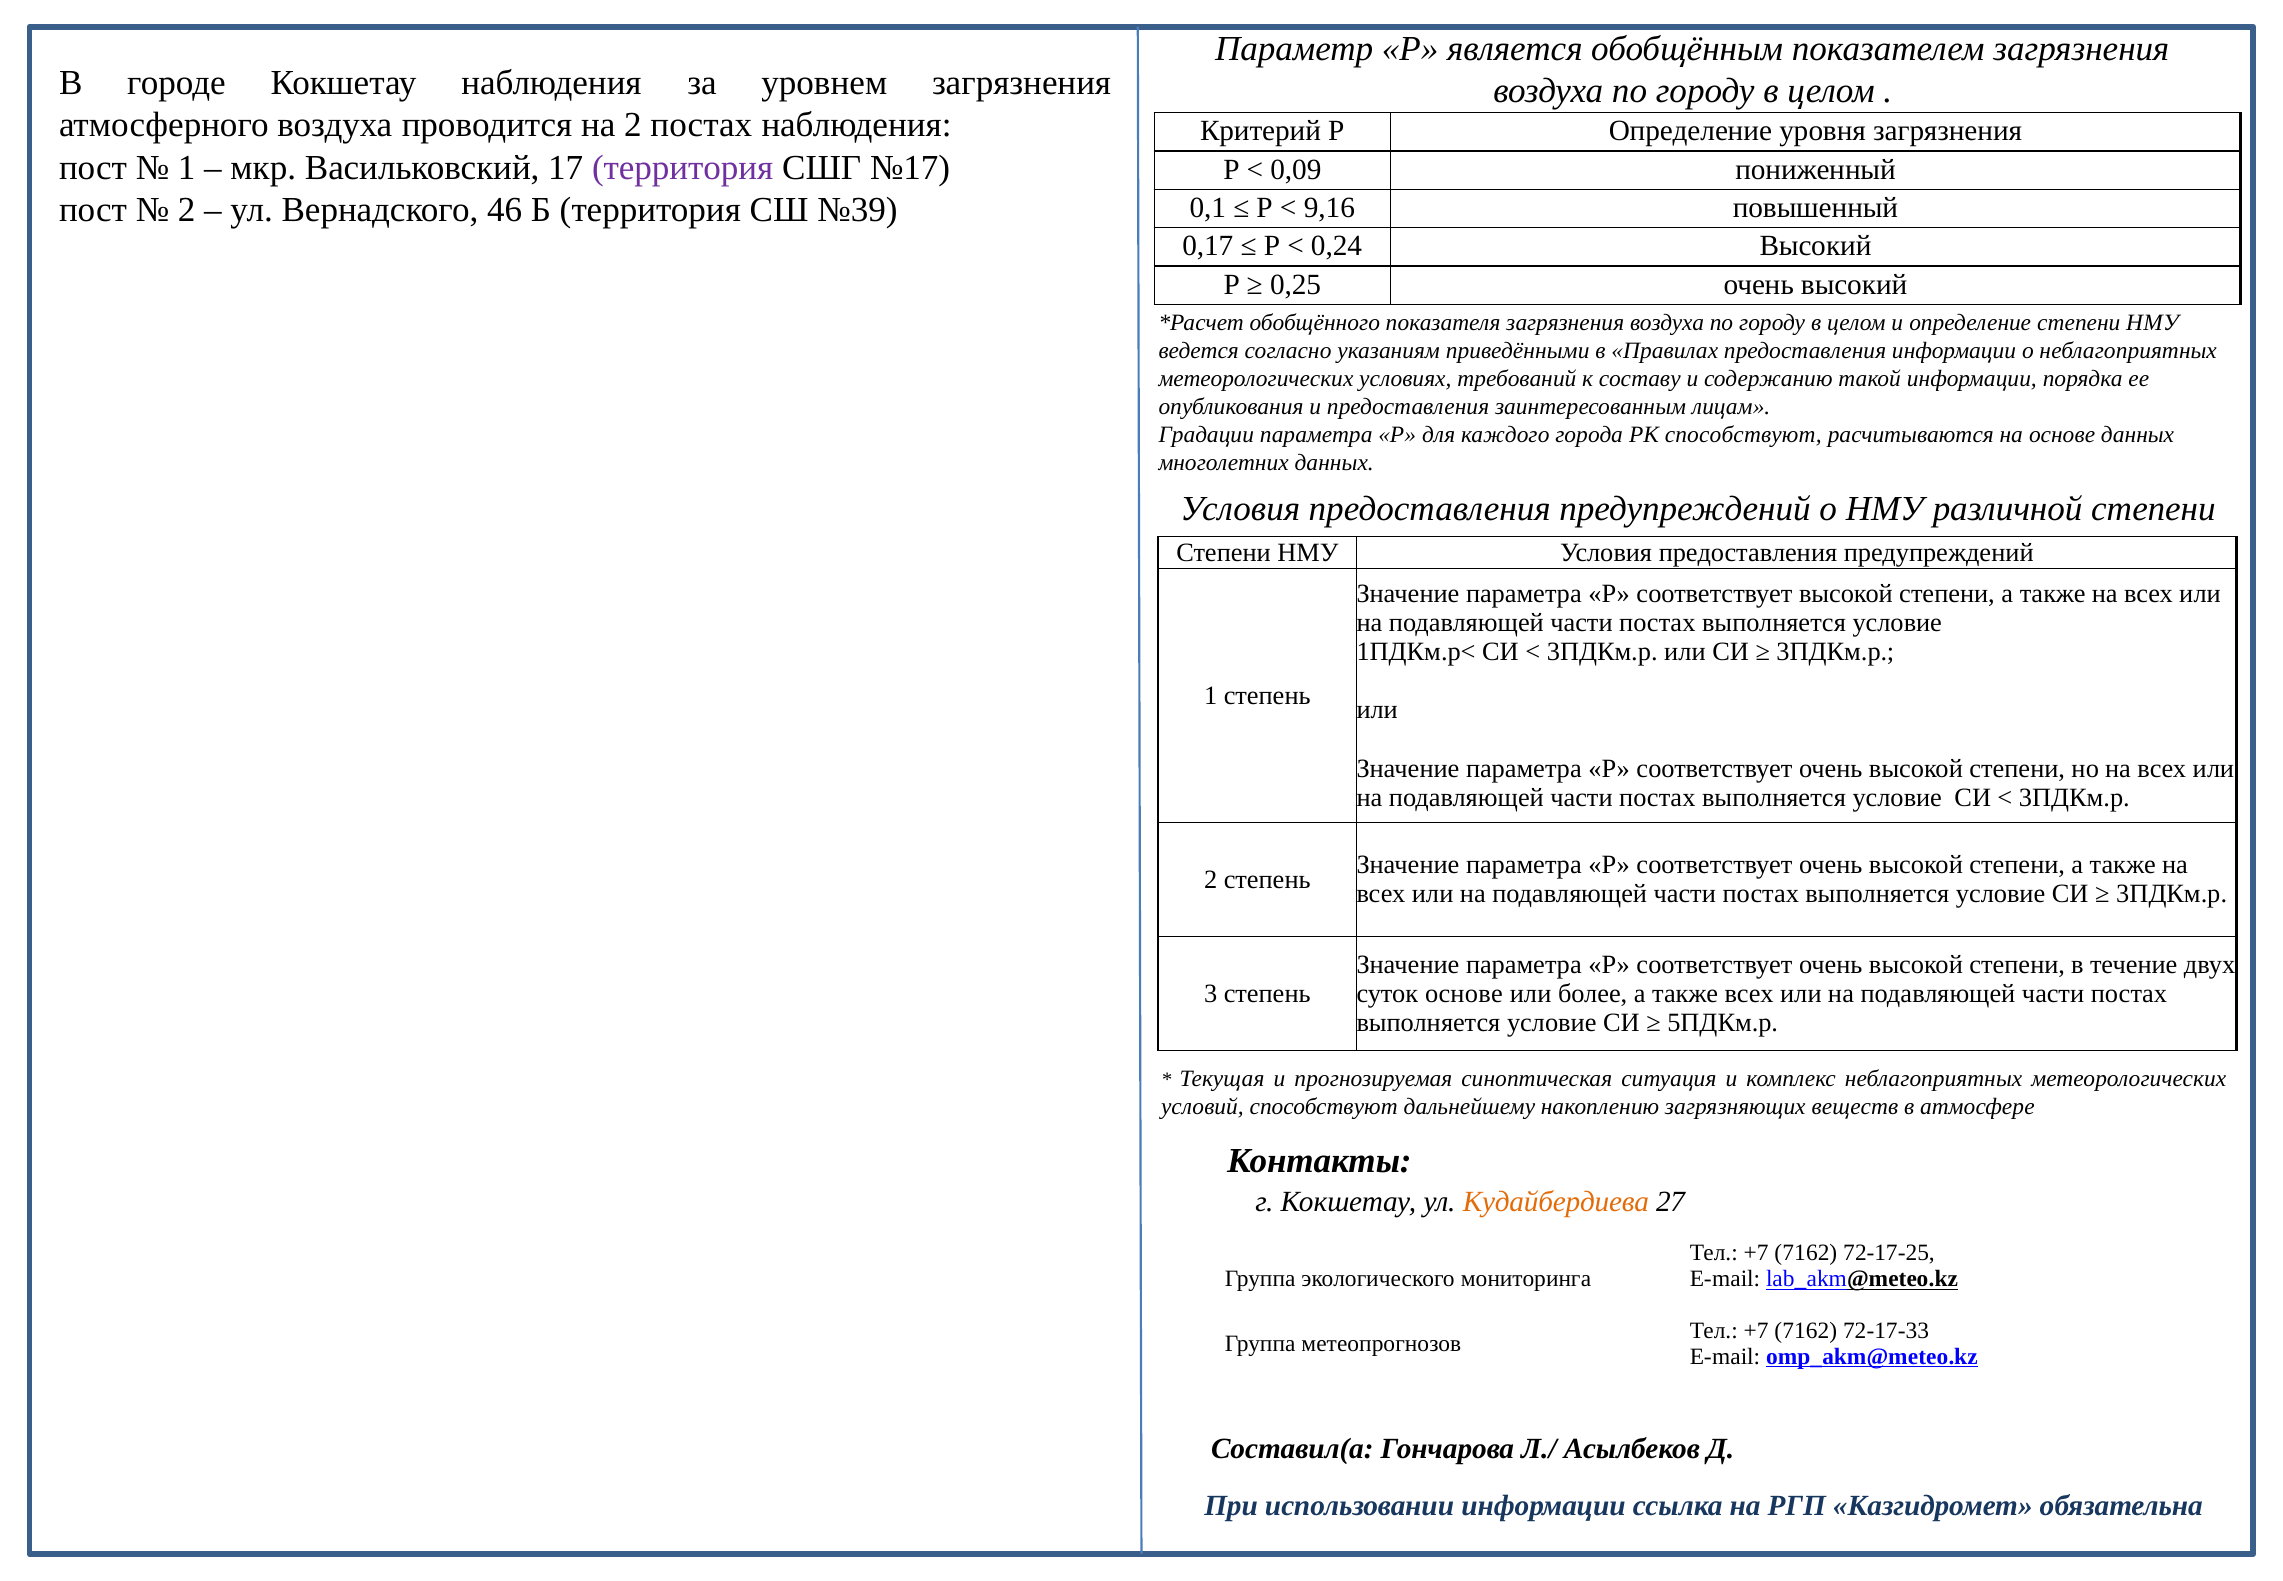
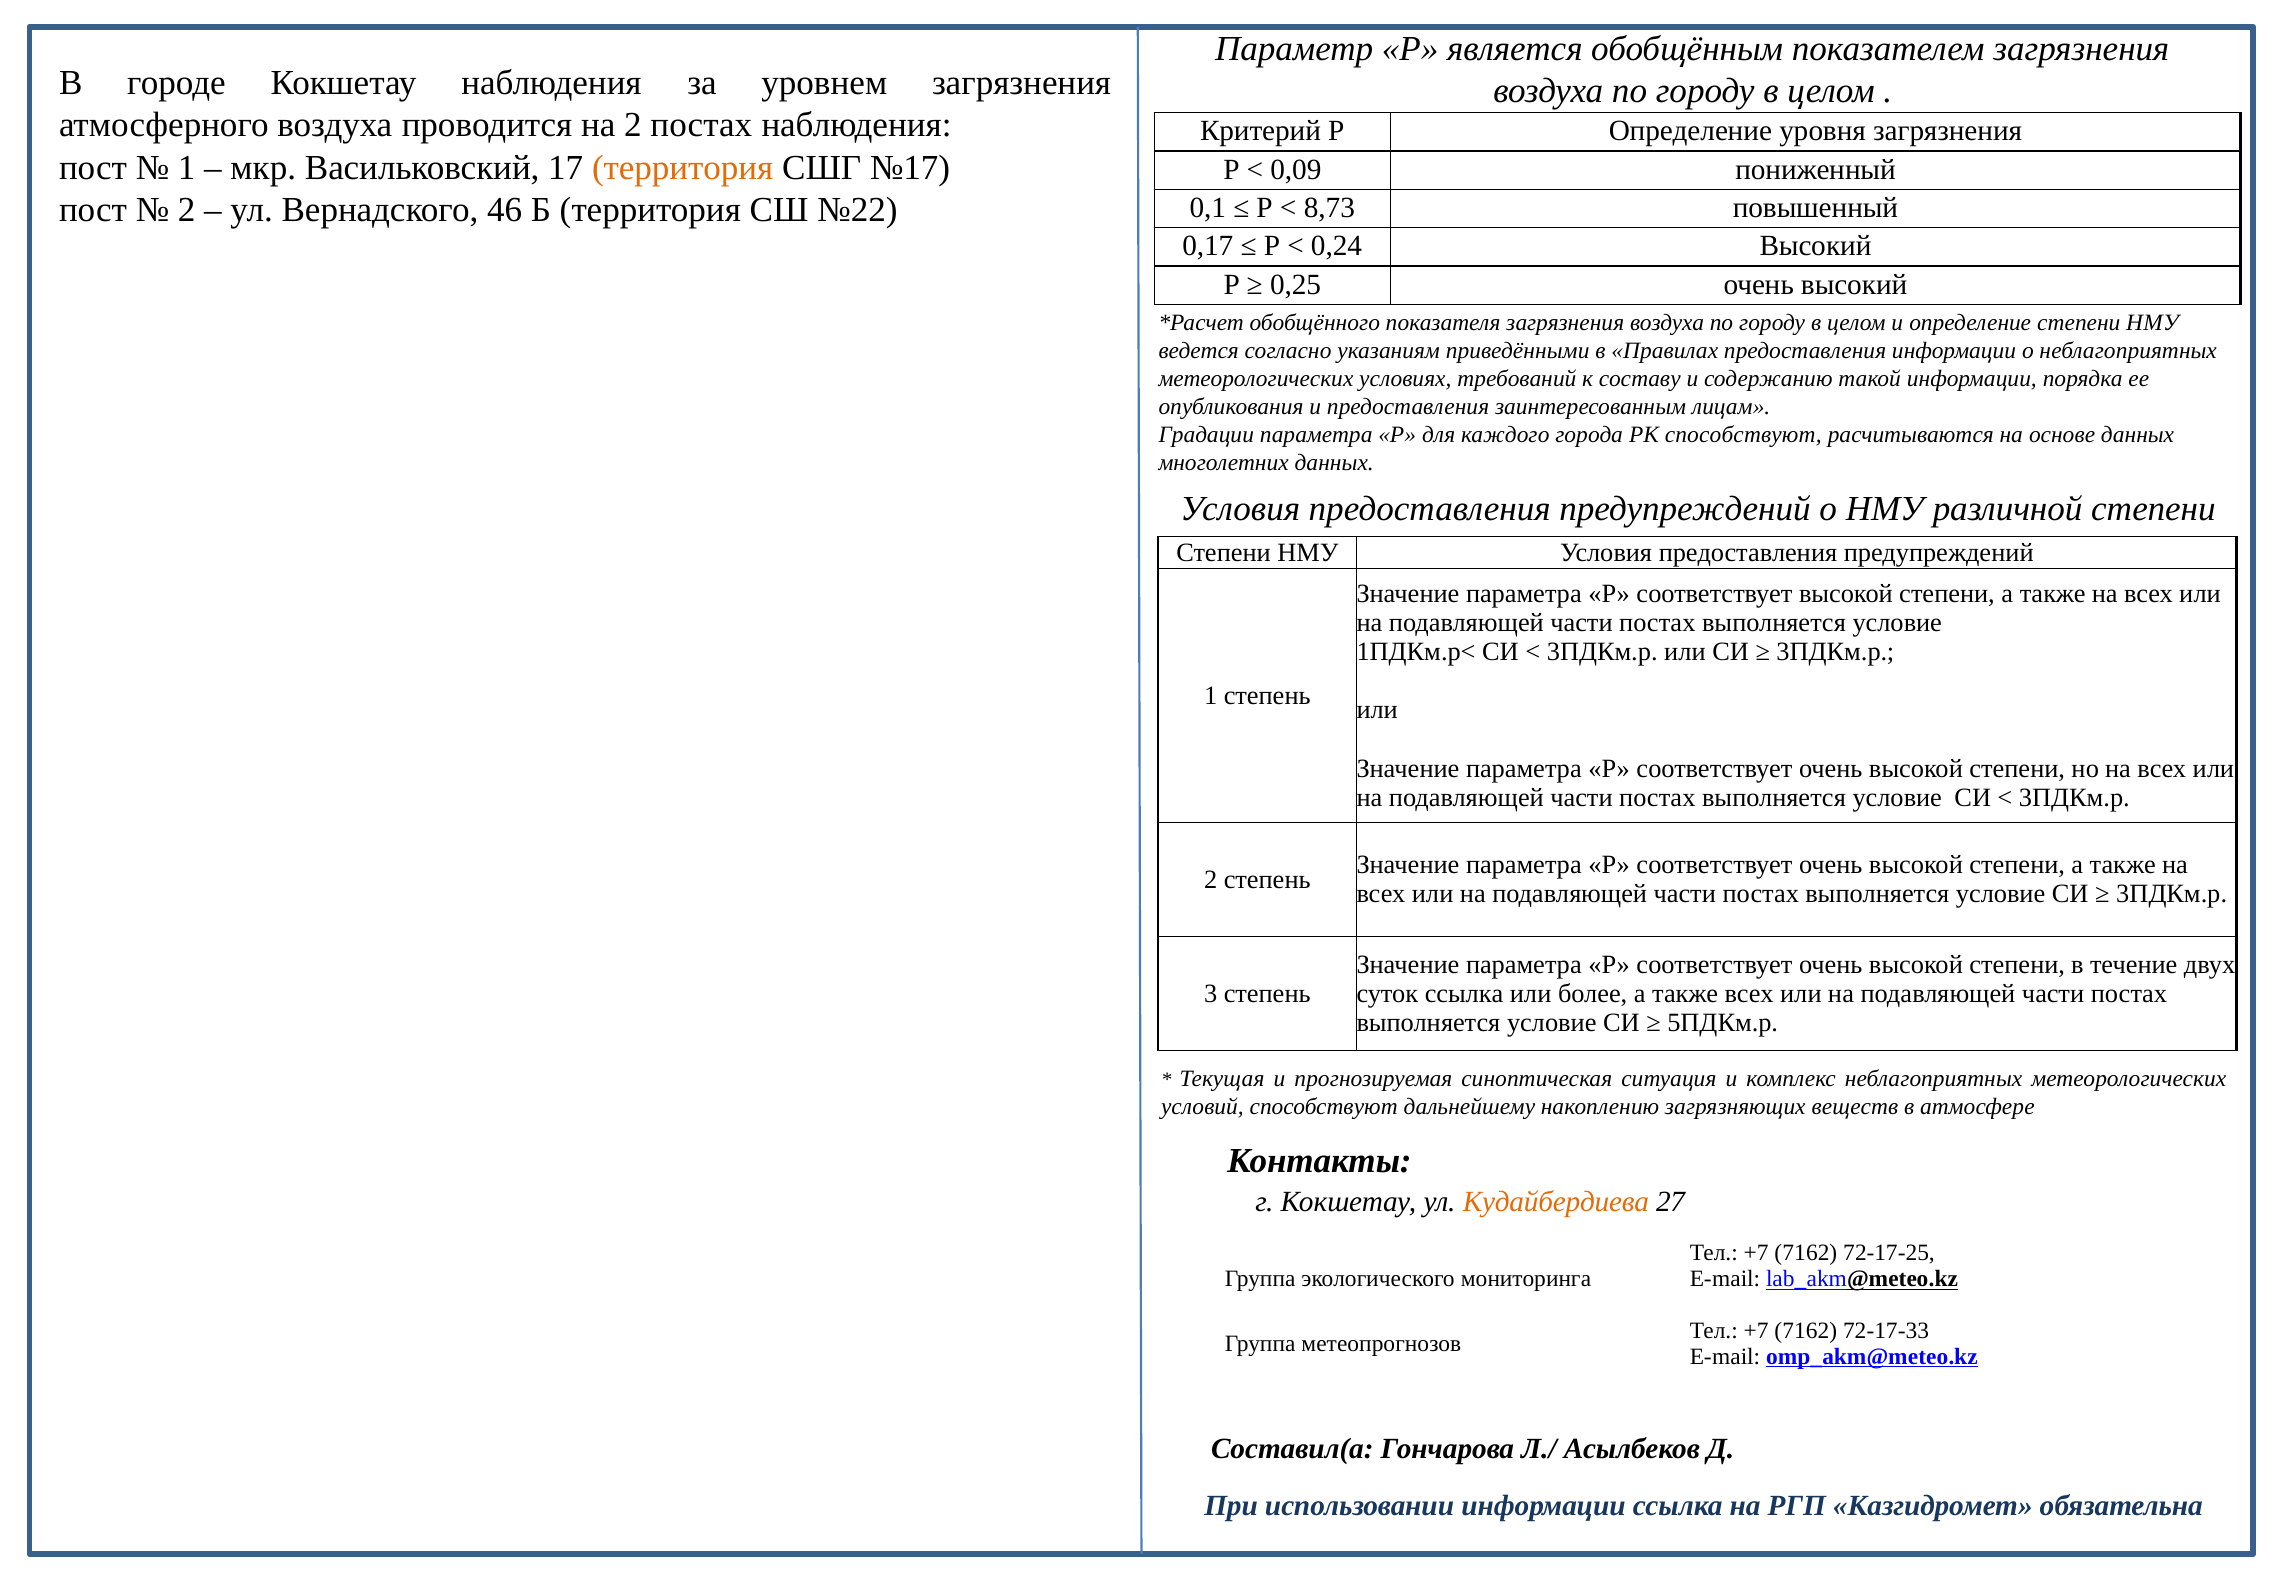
территория at (683, 167) colour: purple -> orange
№39: №39 -> №22
9,16: 9,16 -> 8,73
суток основе: основе -> ссылка
